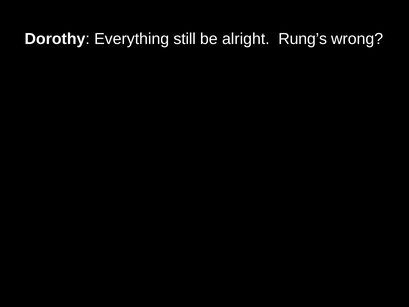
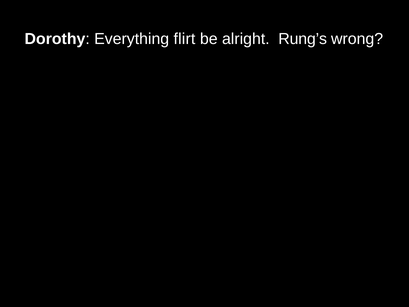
still: still -> flirt
